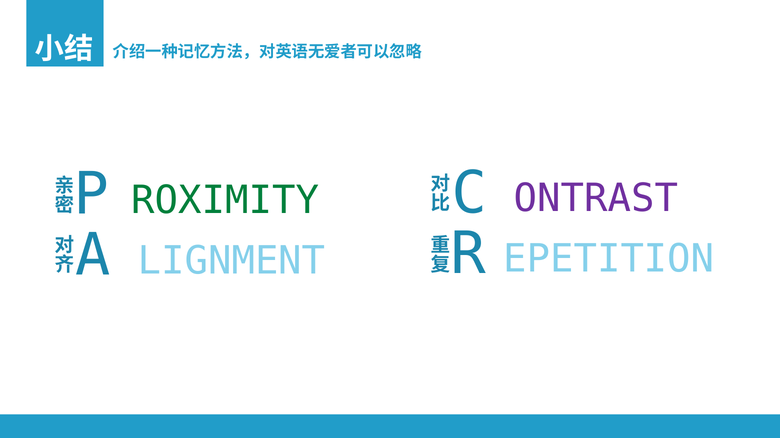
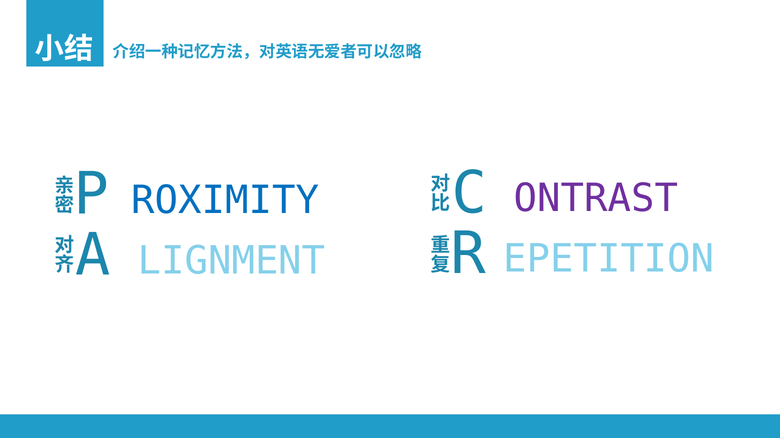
ROXIMITY colour: green -> blue
